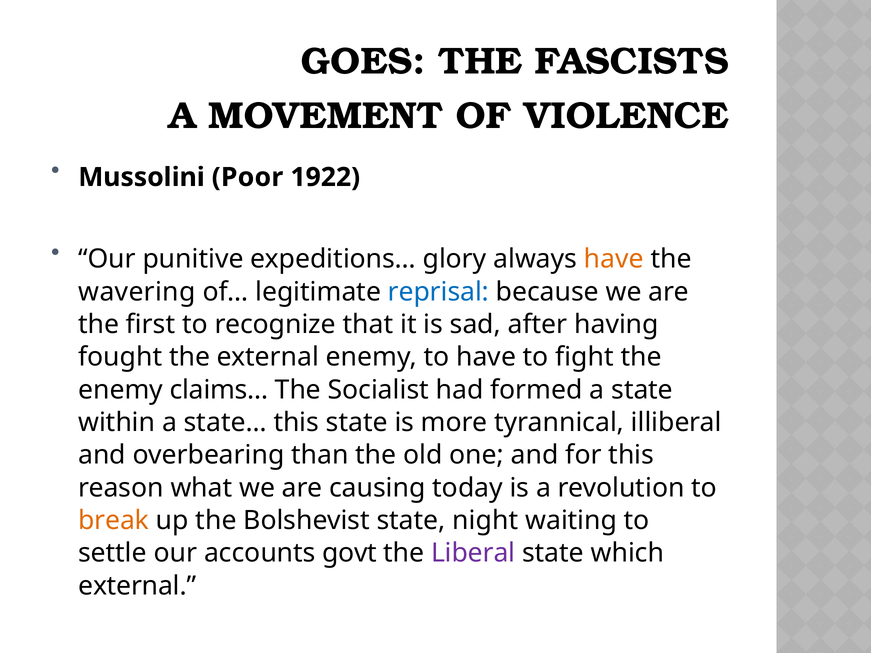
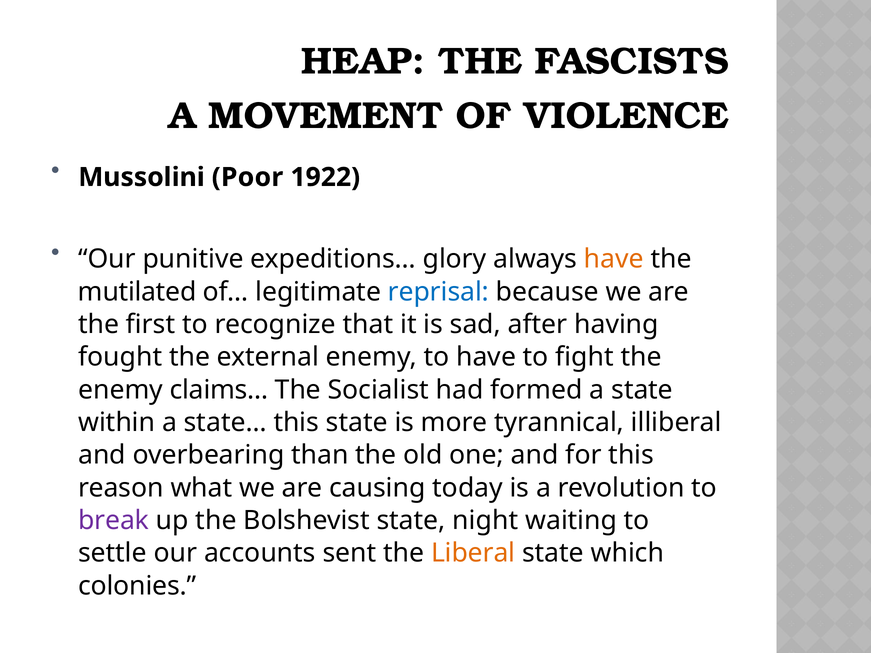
GOES: GOES -> HEAP
wavering: wavering -> mutilated
break colour: orange -> purple
govt: govt -> sent
Liberal colour: purple -> orange
external at (137, 586): external -> colonies
